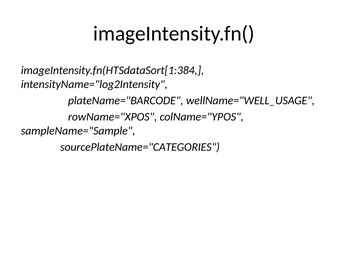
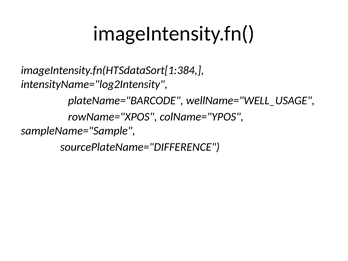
sourcePlateName="CATEGORIES: sourcePlateName="CATEGORIES -> sourcePlateName="DIFFERENCE
